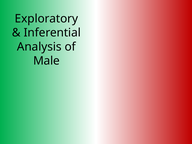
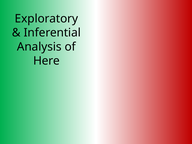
Male: Male -> Here
